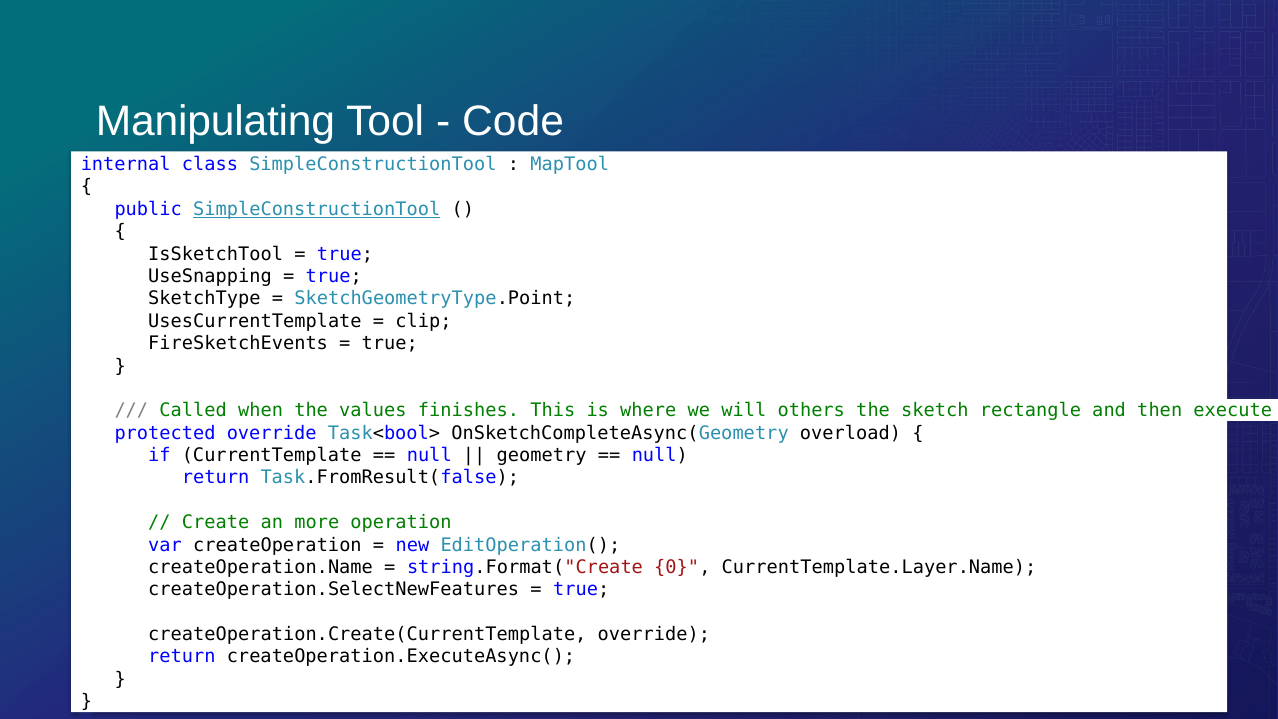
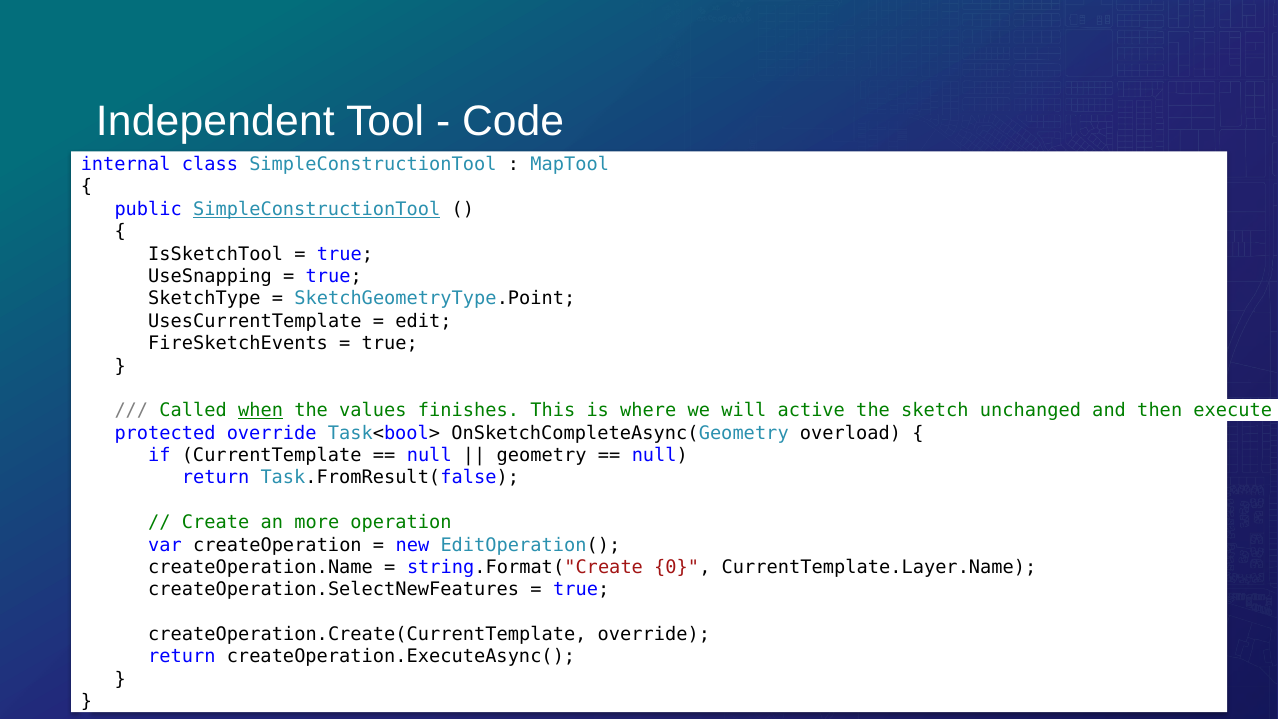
Manipulating: Manipulating -> Independent
clip: clip -> edit
when underline: none -> present
others: others -> active
rectangle: rectangle -> unchanged
